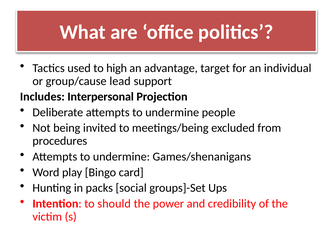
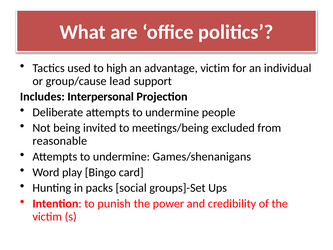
advantage target: target -> victim
procedures: procedures -> reasonable
should: should -> punish
